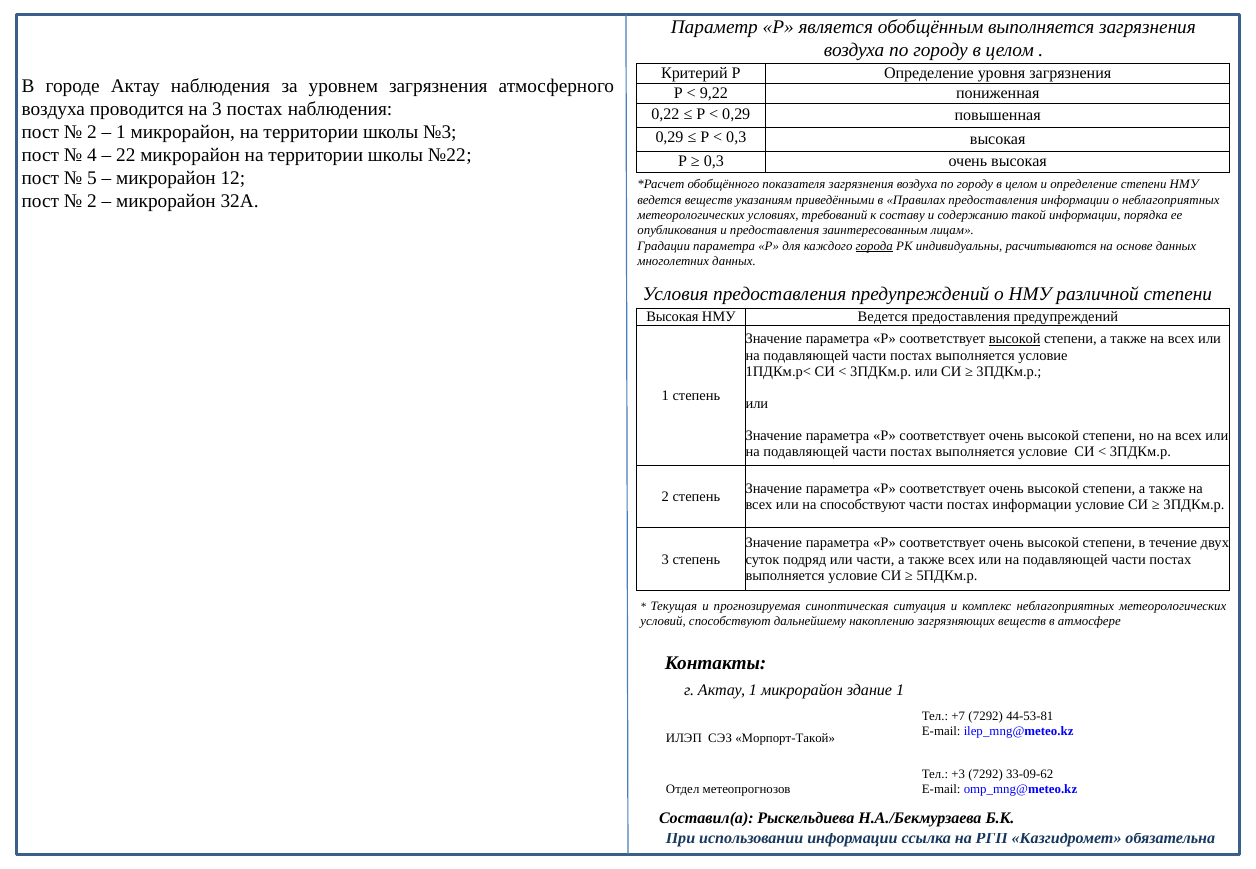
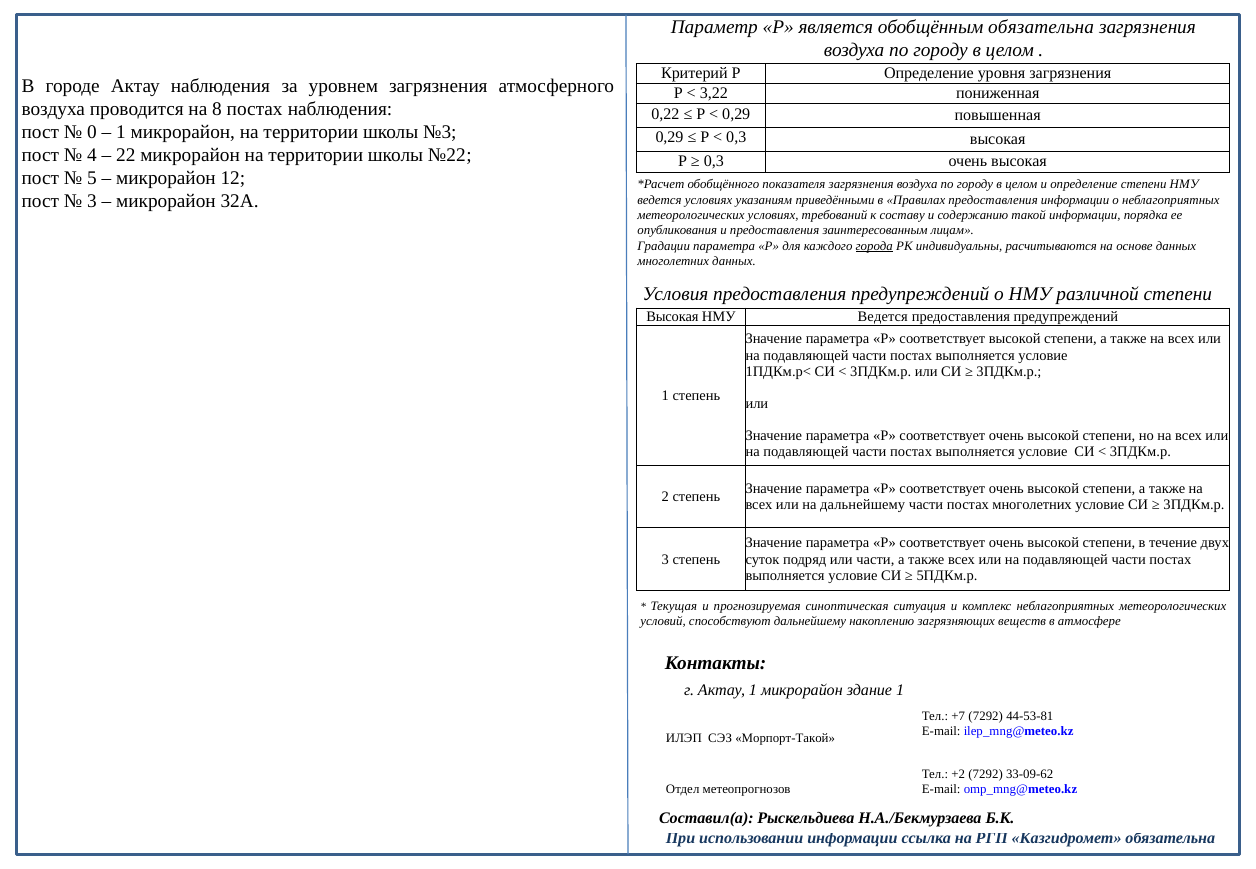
обобщённым выполняется: выполняется -> обязательна
9,22: 9,22 -> 3,22
на 3: 3 -> 8
2 at (92, 132): 2 -> 0
2 at (92, 202): 2 -> 3
ведется веществ: веществ -> условиях
высокой at (1015, 339) underline: present -> none
на способствуют: способствуют -> дальнейшему
постах информации: информации -> многолетних
+3: +3 -> +2
